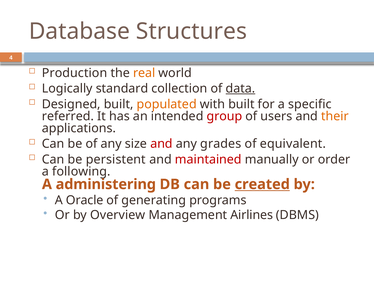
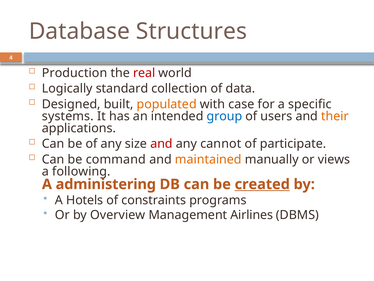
real colour: orange -> red
data underline: present -> none
with built: built -> case
referred: referred -> systems
group colour: red -> blue
grades: grades -> cannot
equivalent: equivalent -> participate
persistent: persistent -> command
maintained colour: red -> orange
order: order -> views
Oracle: Oracle -> Hotels
generating: generating -> constraints
